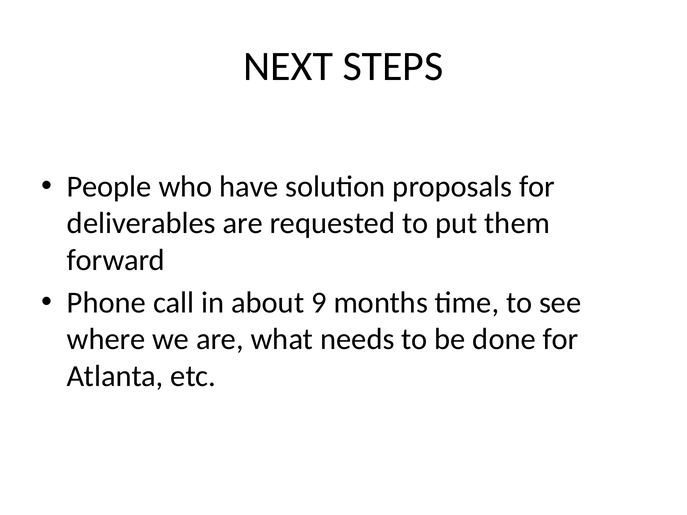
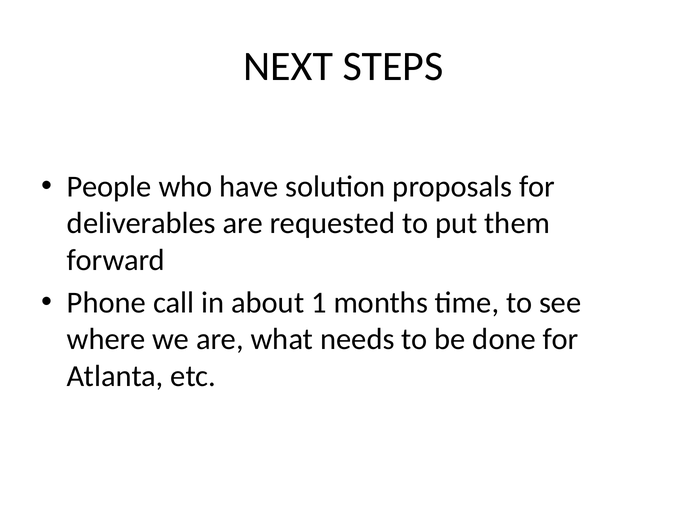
9: 9 -> 1
